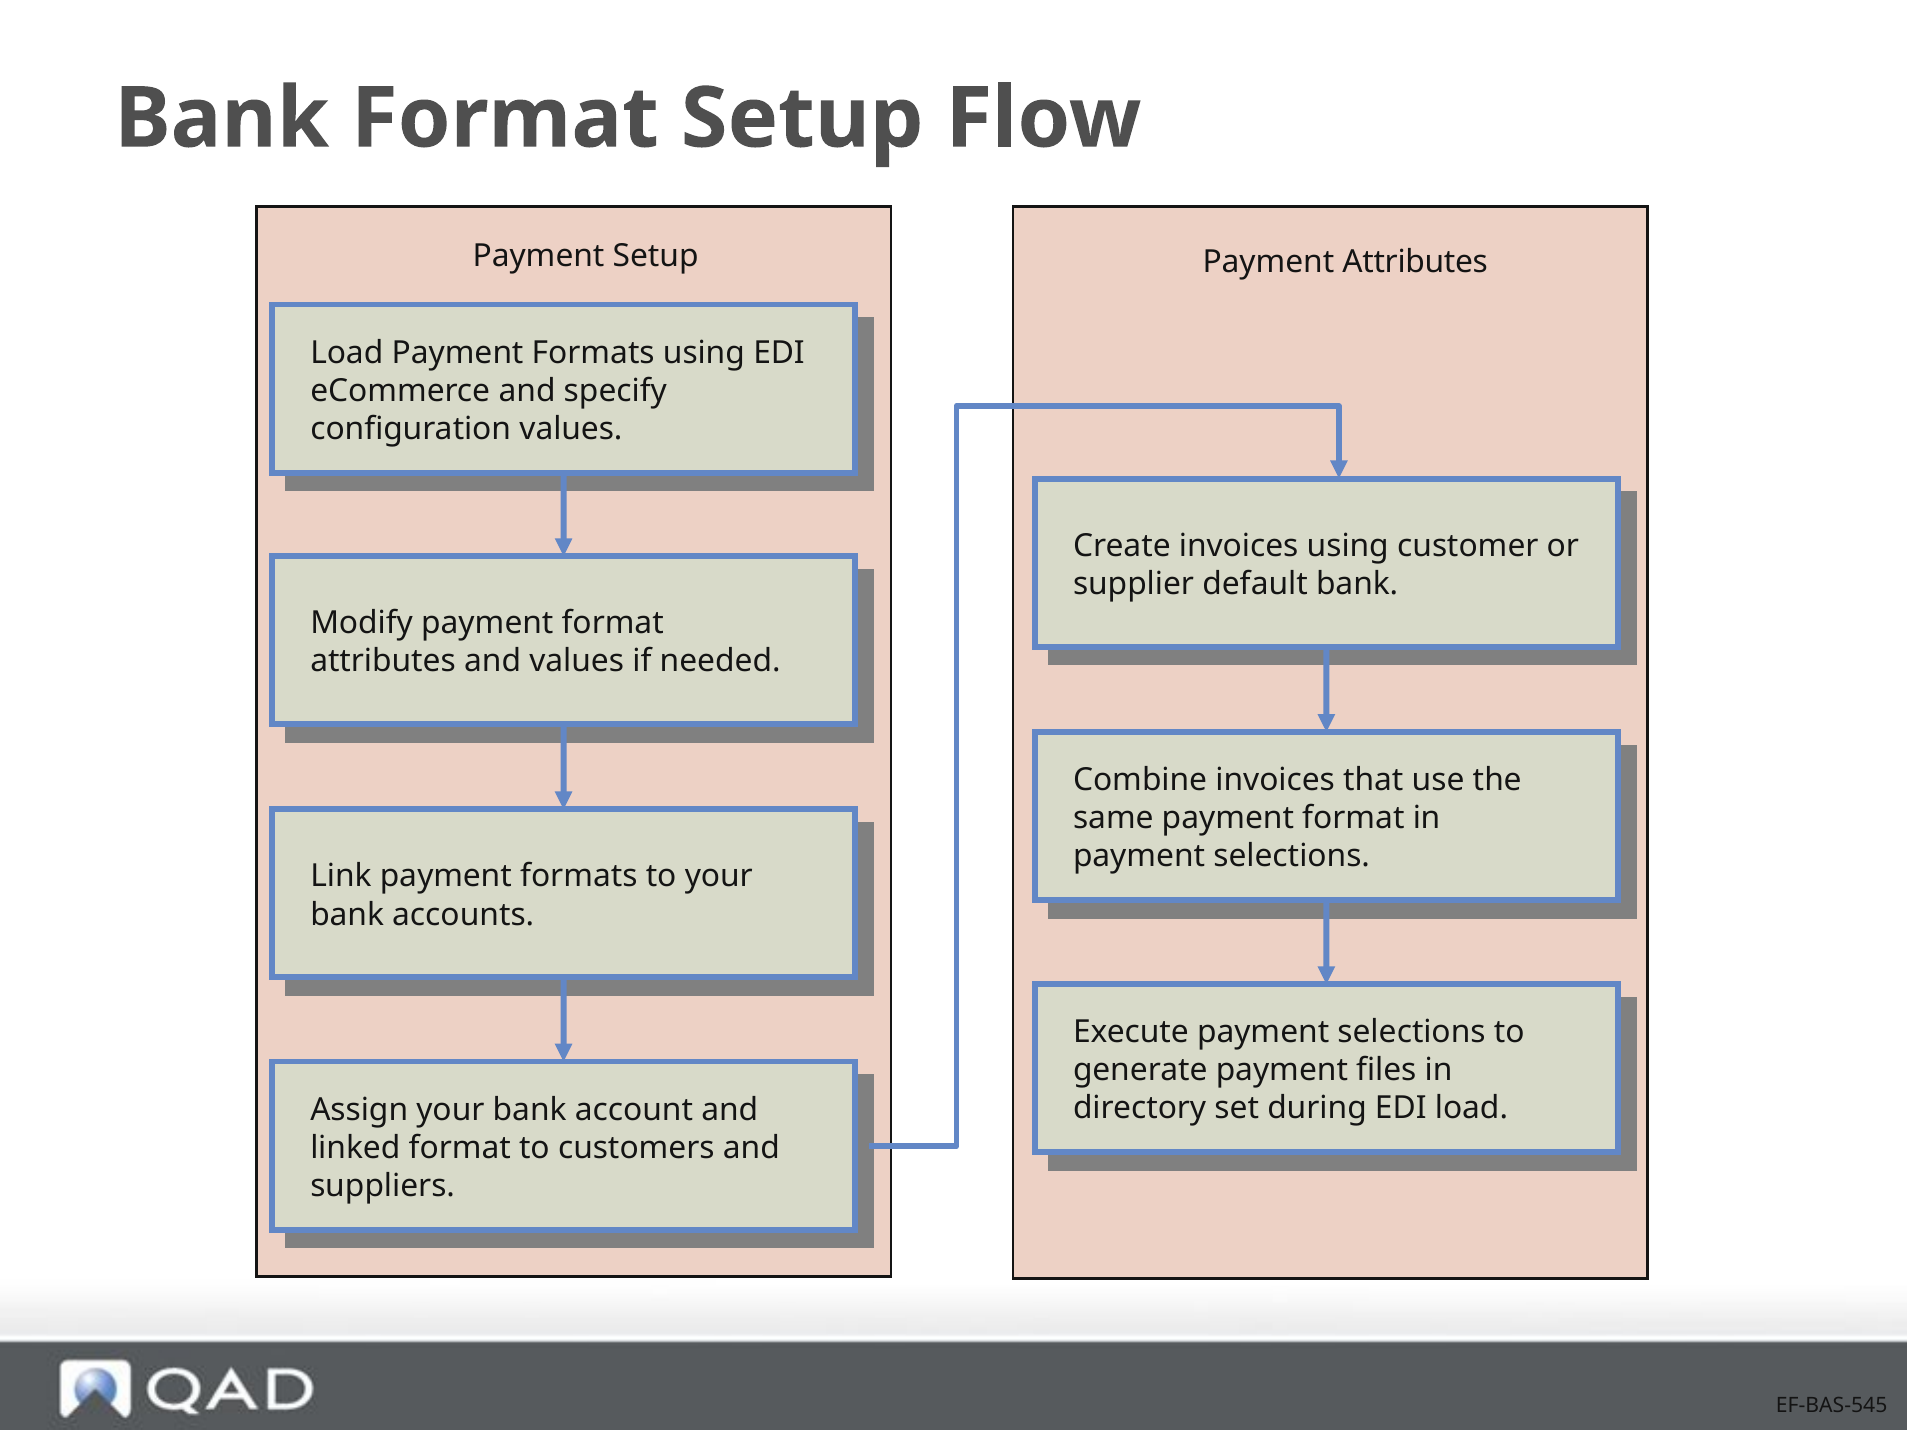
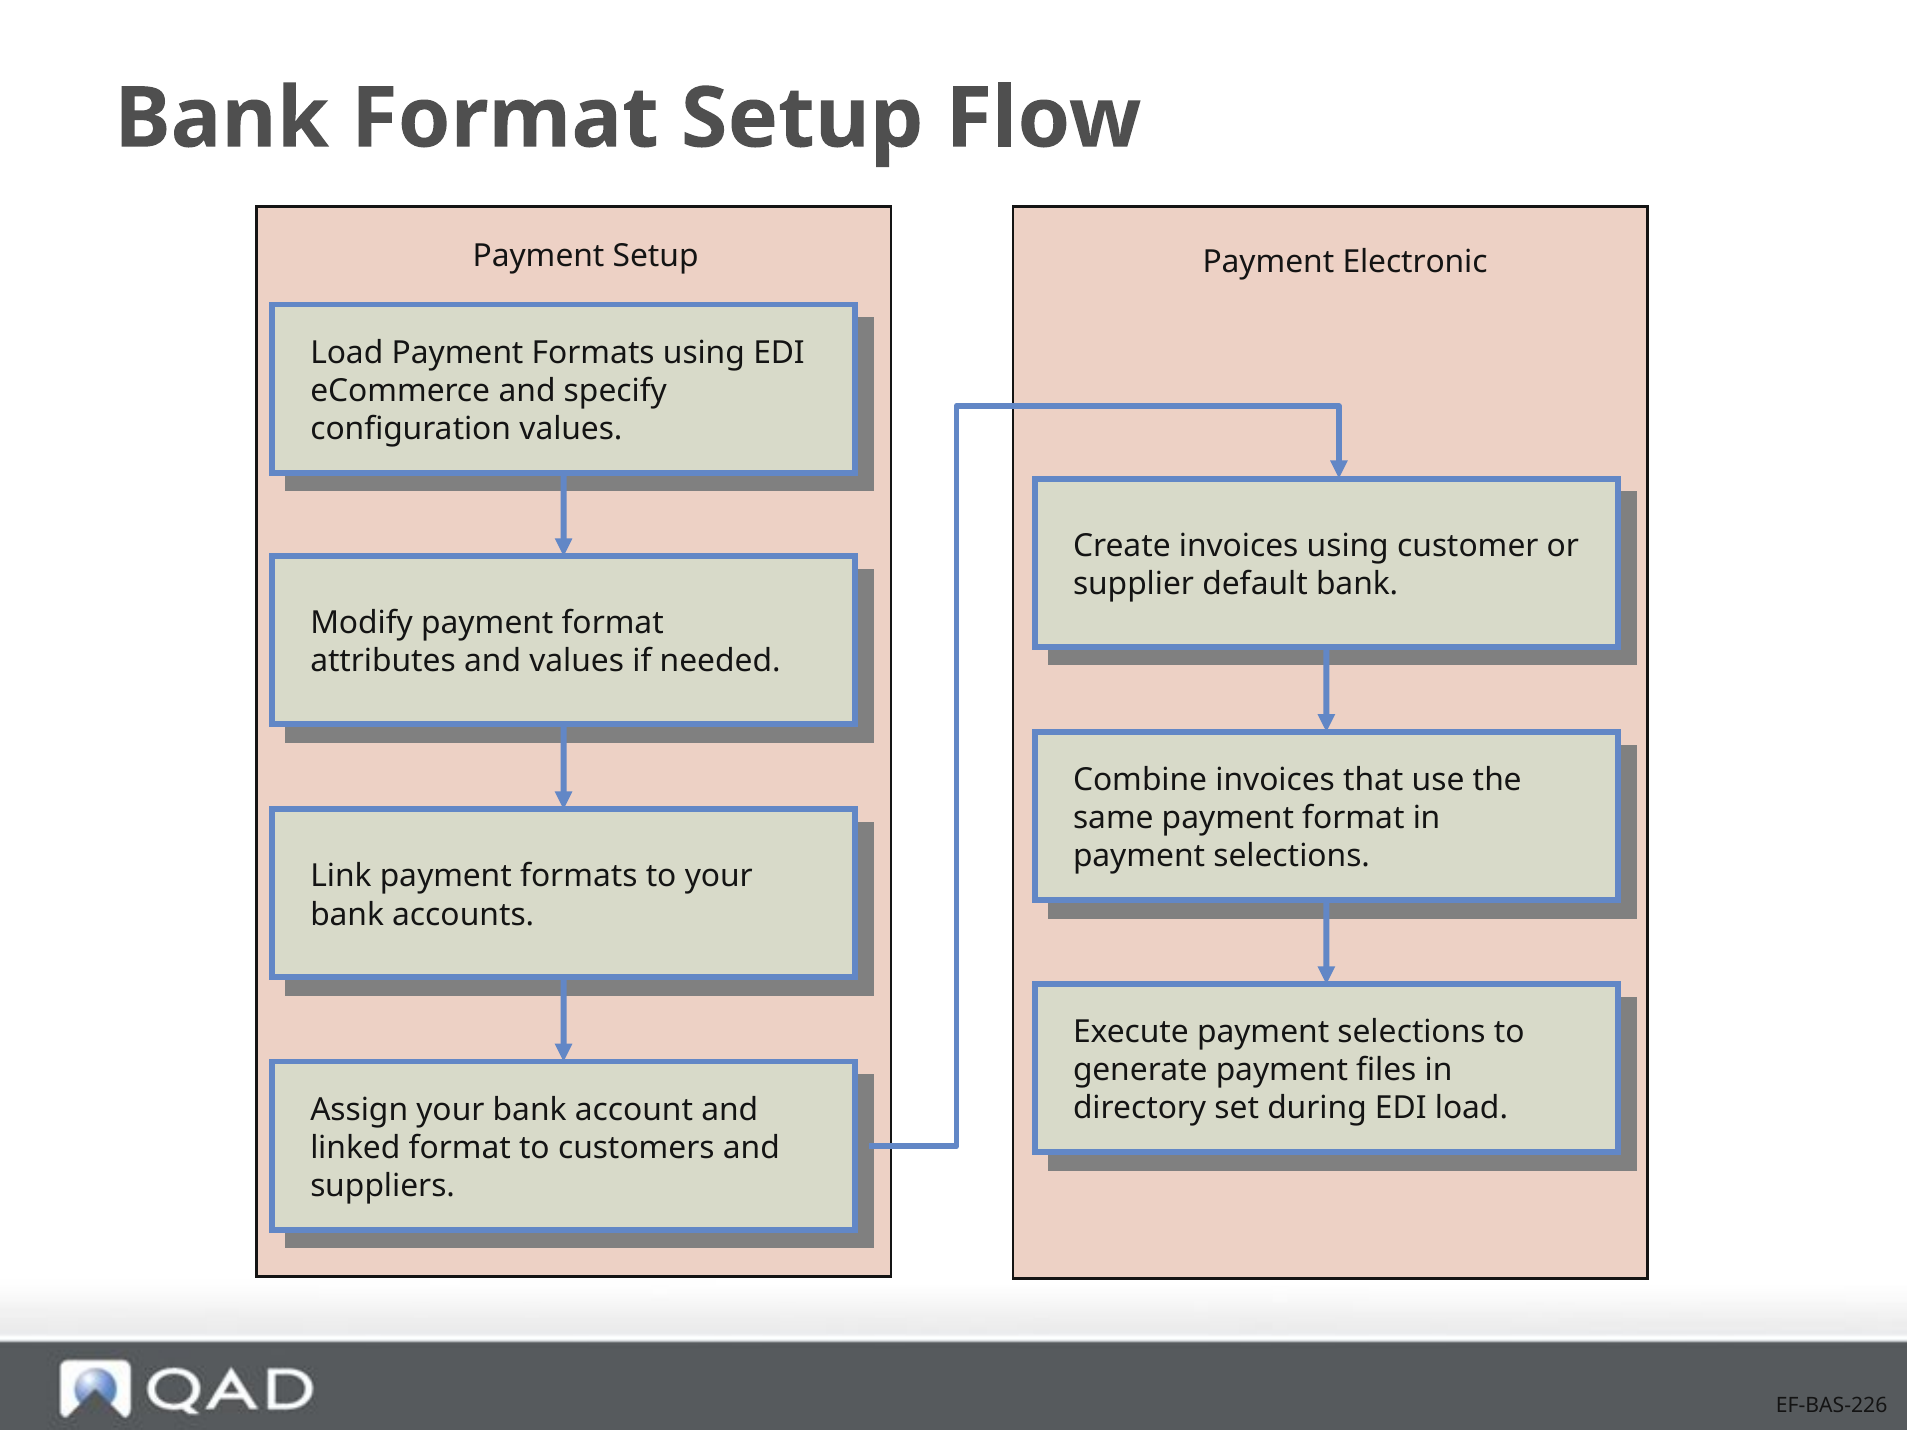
Payment Attributes: Attributes -> Electronic
EF-BAS-545: EF-BAS-545 -> EF-BAS-226
